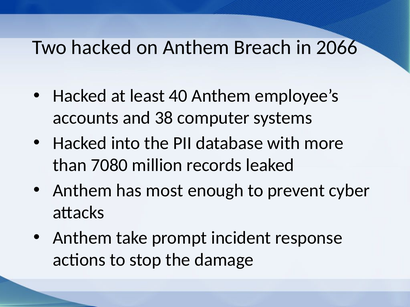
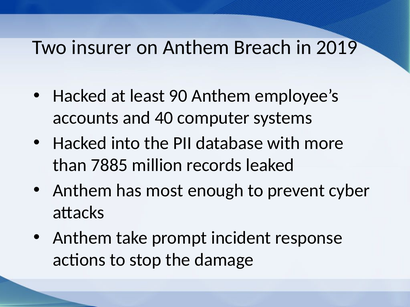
Two hacked: hacked -> insurer
2066: 2066 -> 2019
40: 40 -> 90
38: 38 -> 40
7080: 7080 -> 7885
